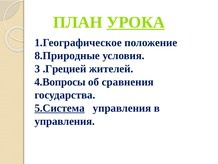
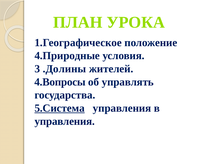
УРОКА underline: present -> none
8.Природные: 8.Природные -> 4.Природные
.Грецией: .Грецией -> .Долины
сравнения: сравнения -> управлять
